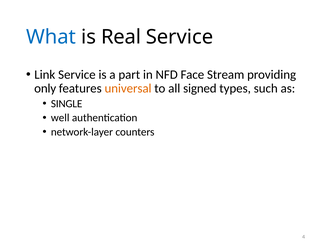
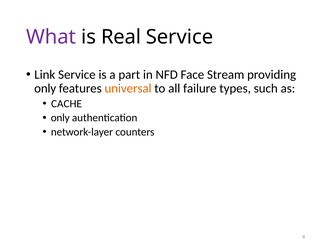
What colour: blue -> purple
signed: signed -> failure
SINGLE: SINGLE -> CACHE
well at (60, 118): well -> only
